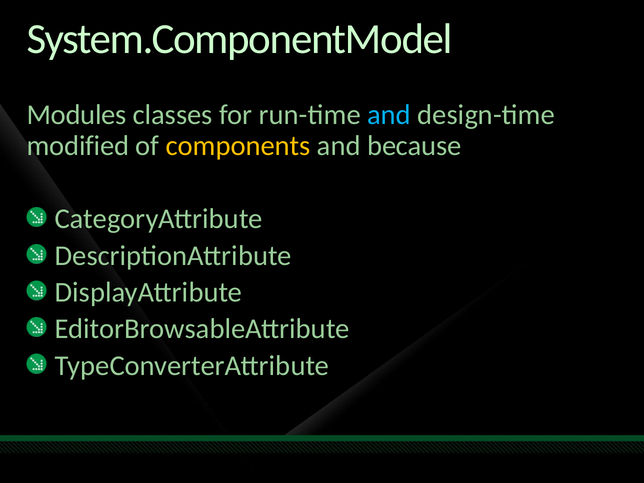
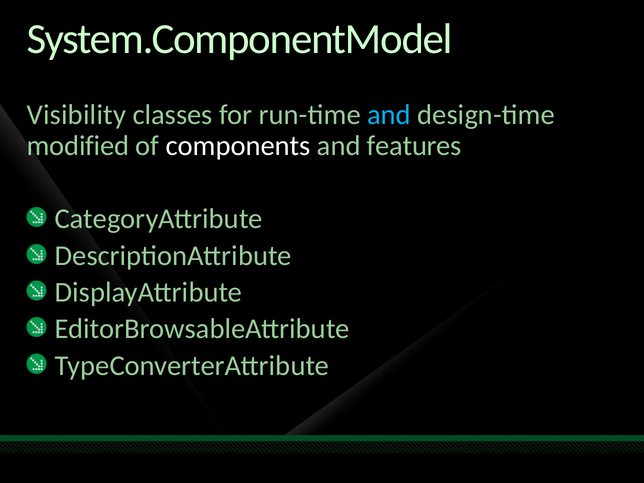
Modules: Modules -> Visibility
components colour: yellow -> white
because: because -> features
